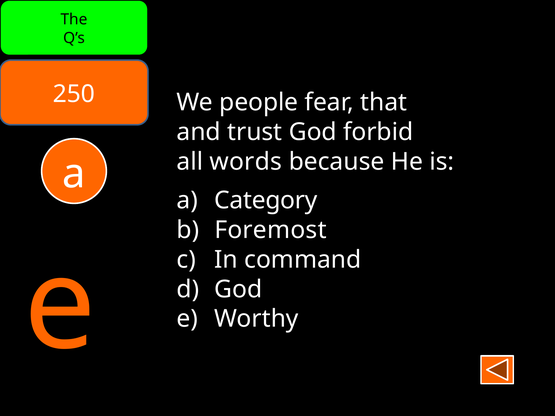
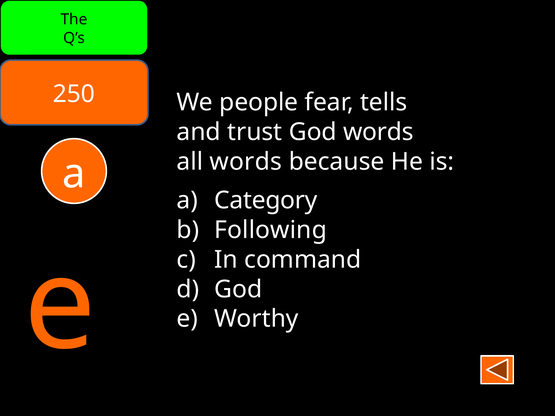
that: that -> tells
God forbid: forbid -> words
Foremost: Foremost -> Following
